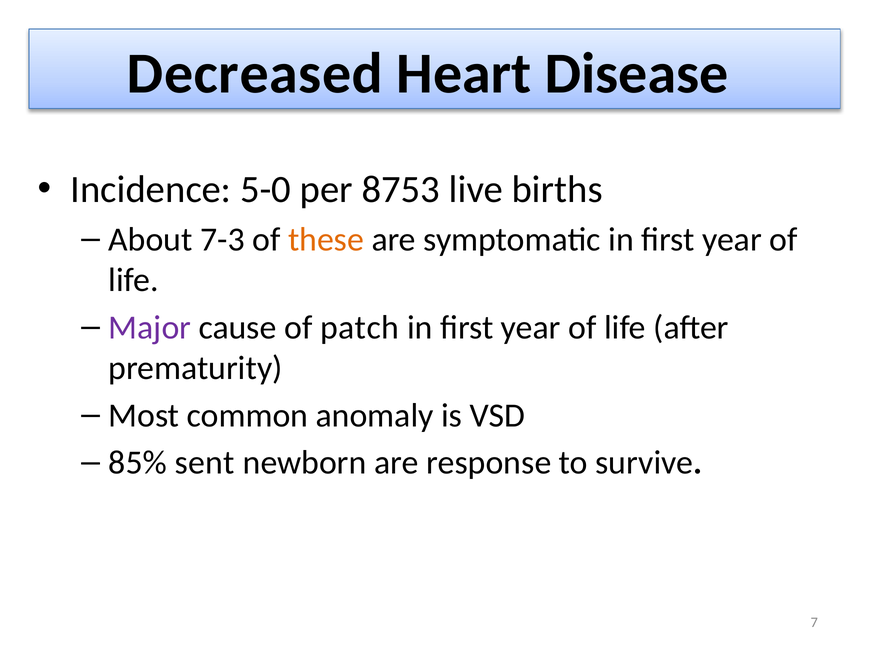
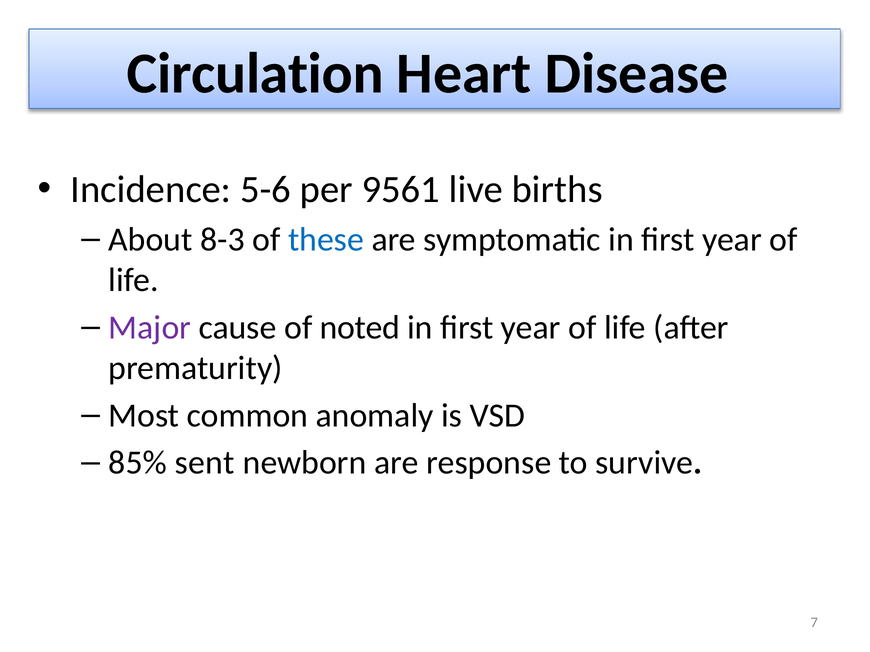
Decreased: Decreased -> Circulation
5-0: 5-0 -> 5-6
8753: 8753 -> 9561
7-3: 7-3 -> 8-3
these colour: orange -> blue
patch: patch -> noted
